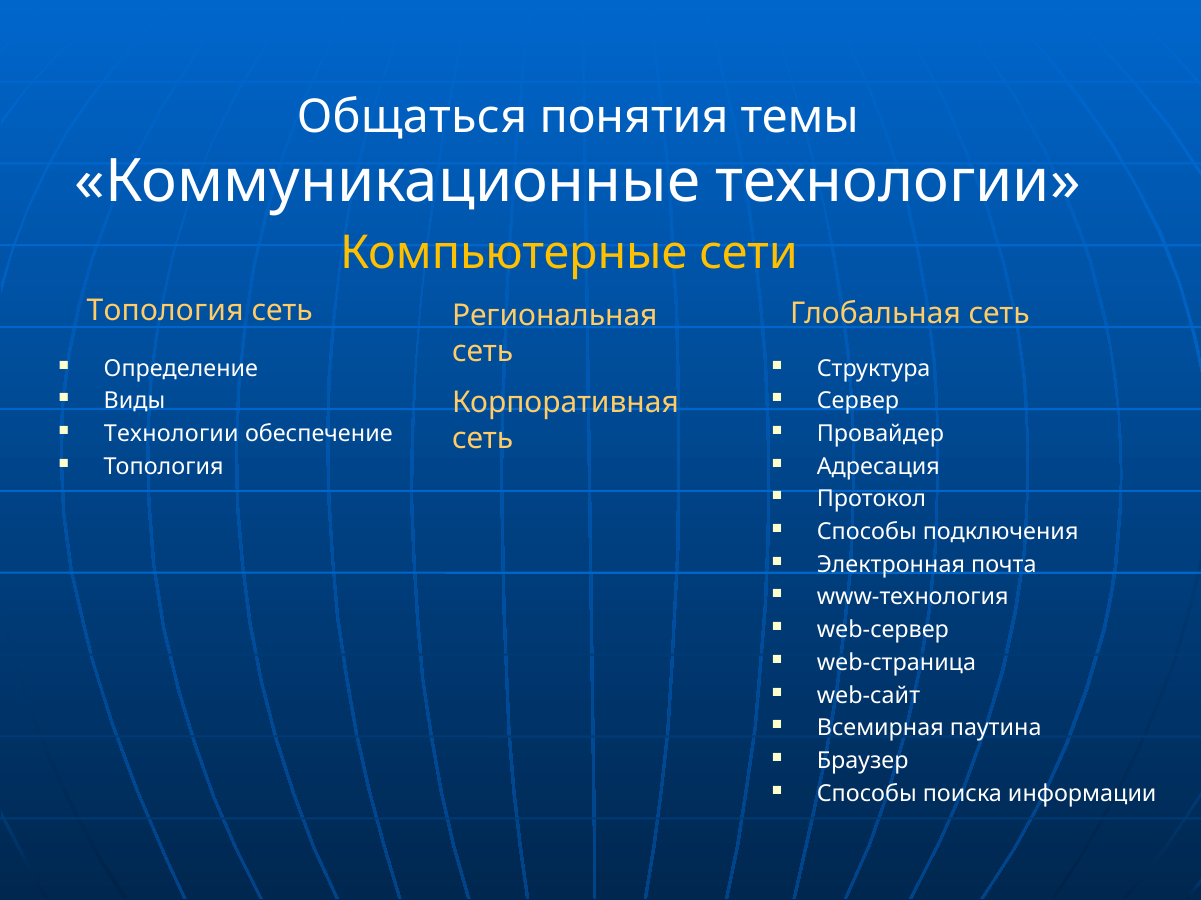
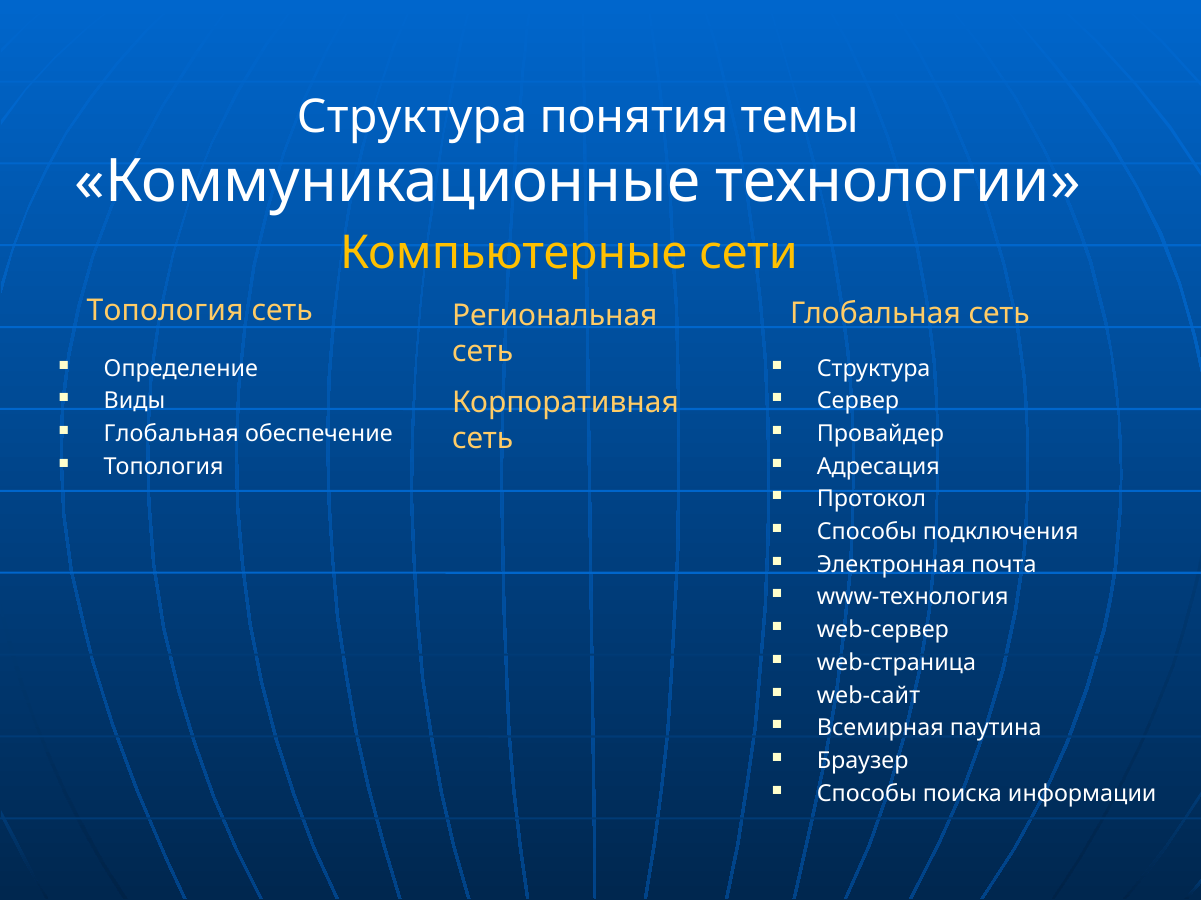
Общаться at (412, 117): Общаться -> Структура
Технологии at (171, 434): Технологии -> Глобальная
